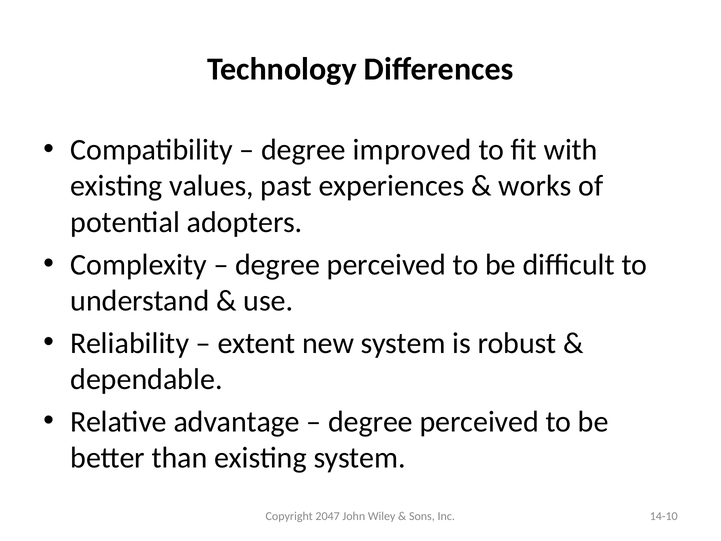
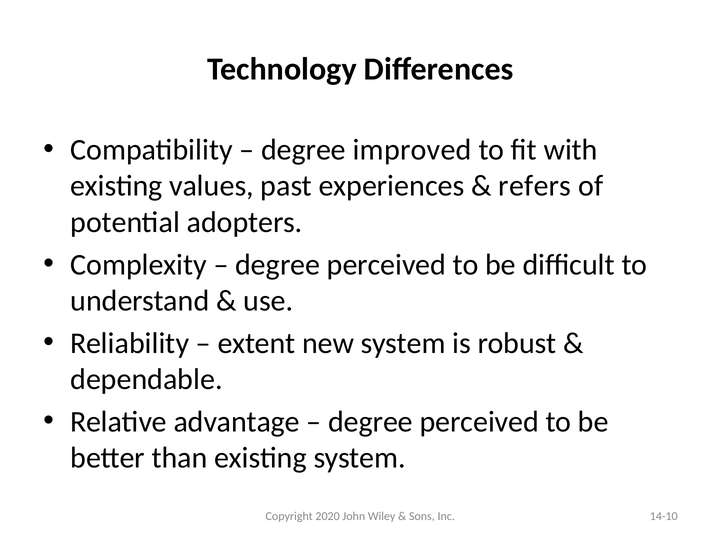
works: works -> refers
2047: 2047 -> 2020
